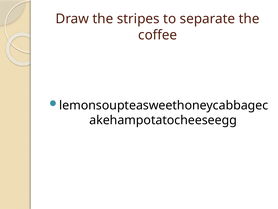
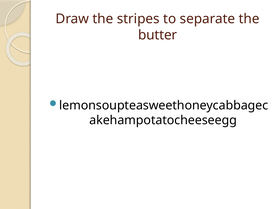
coffee: coffee -> butter
